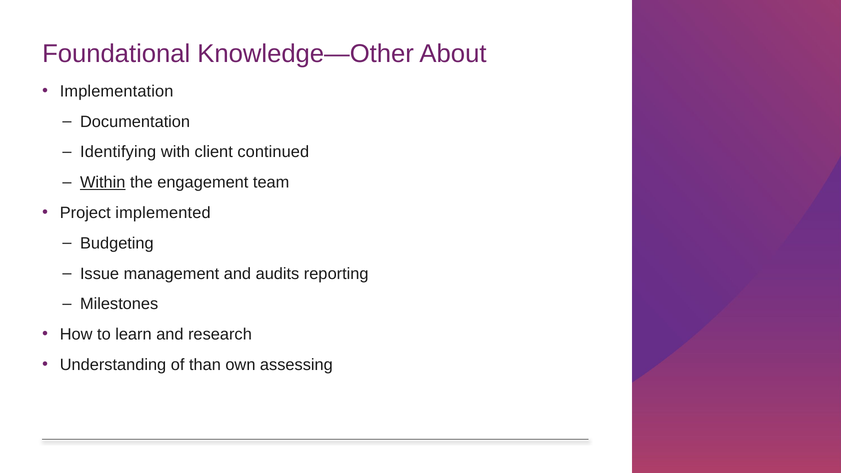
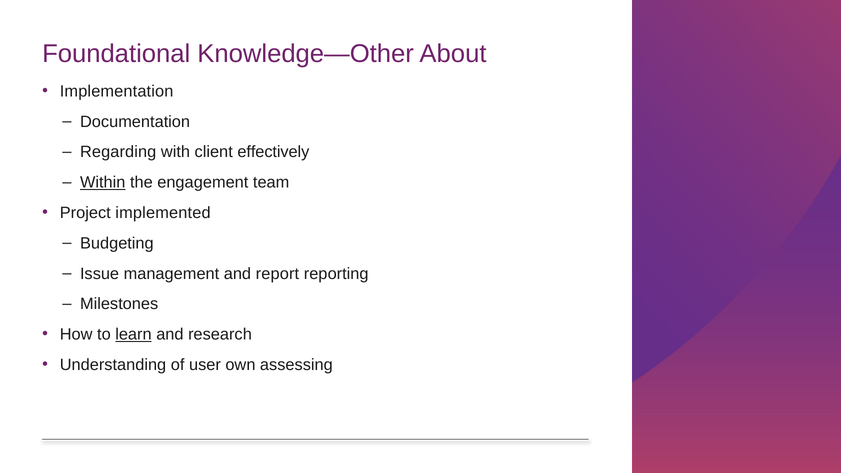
Identifying: Identifying -> Regarding
continued: continued -> effectively
audits: audits -> report
learn underline: none -> present
than: than -> user
